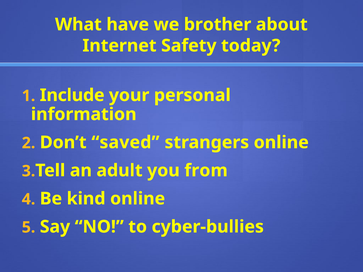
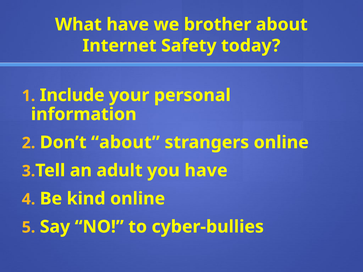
Don’t saved: saved -> about
you from: from -> have
